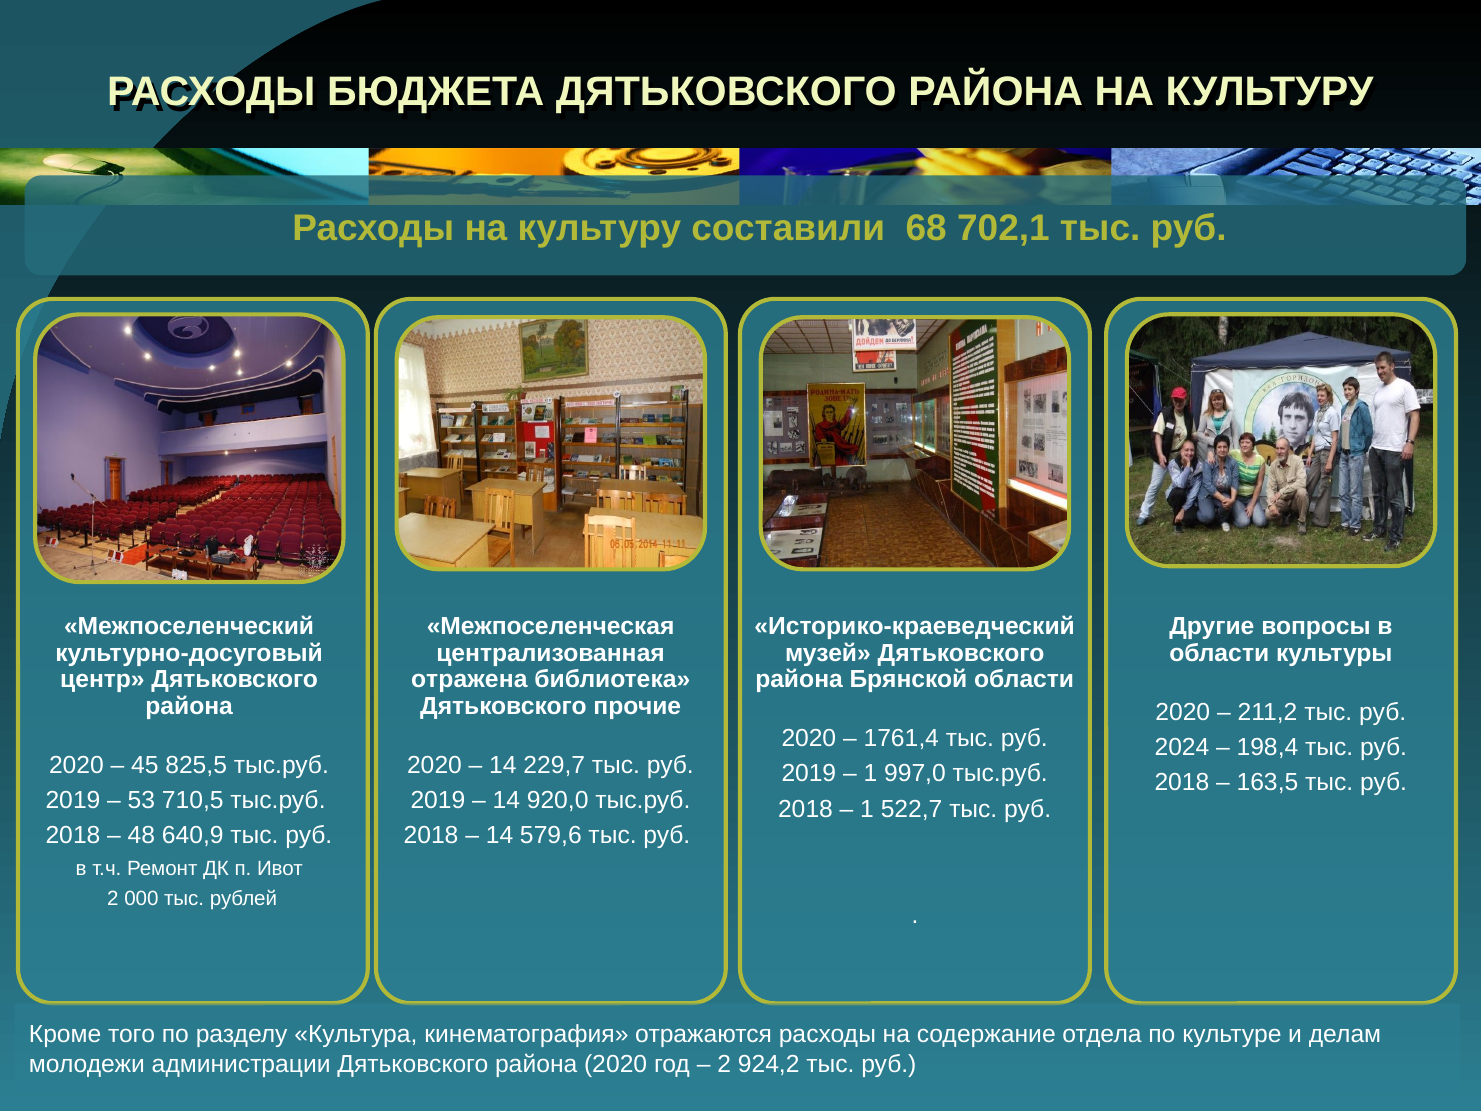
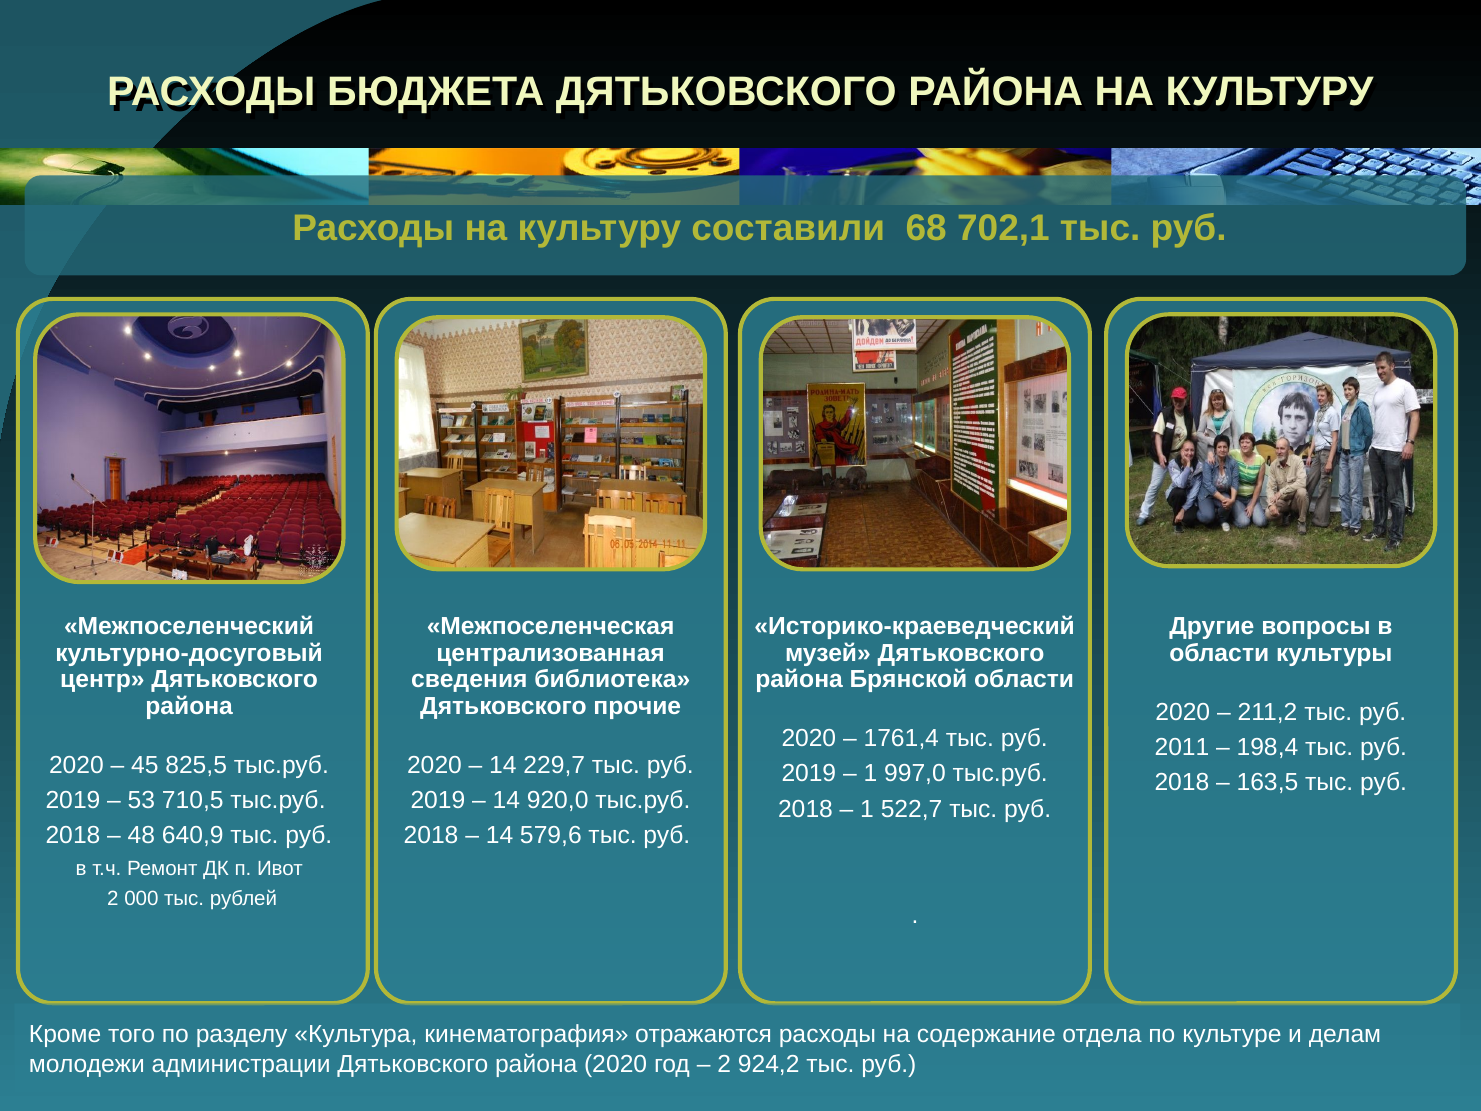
отражена: отражена -> сведения
2024: 2024 -> 2011
